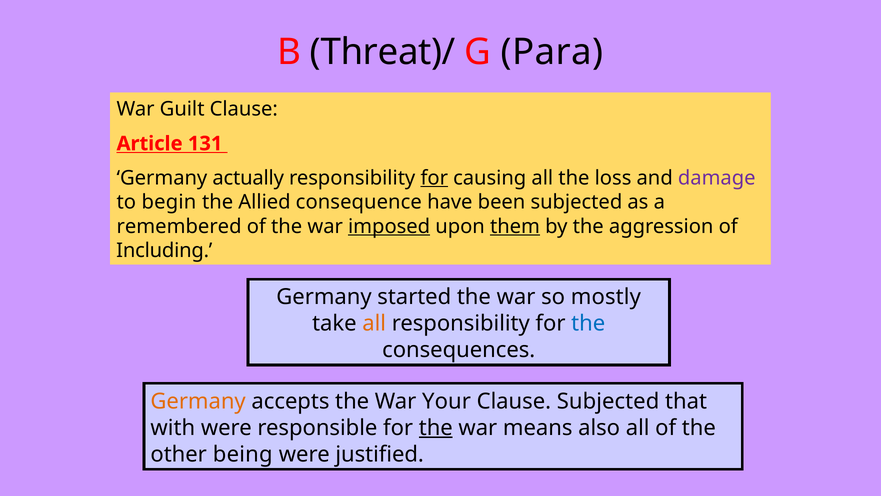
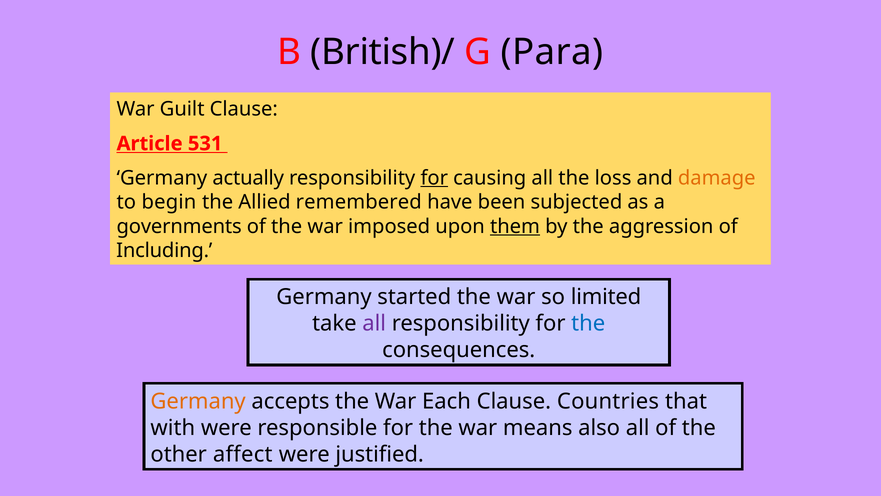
Threat)/: Threat)/ -> British)/
131: 131 -> 531
damage colour: purple -> orange
consequence: consequence -> remembered
remembered: remembered -> governments
imposed underline: present -> none
mostly: mostly -> limited
all at (374, 323) colour: orange -> purple
Your: Your -> Each
Clause Subjected: Subjected -> Countries
the at (436, 427) underline: present -> none
being: being -> affect
